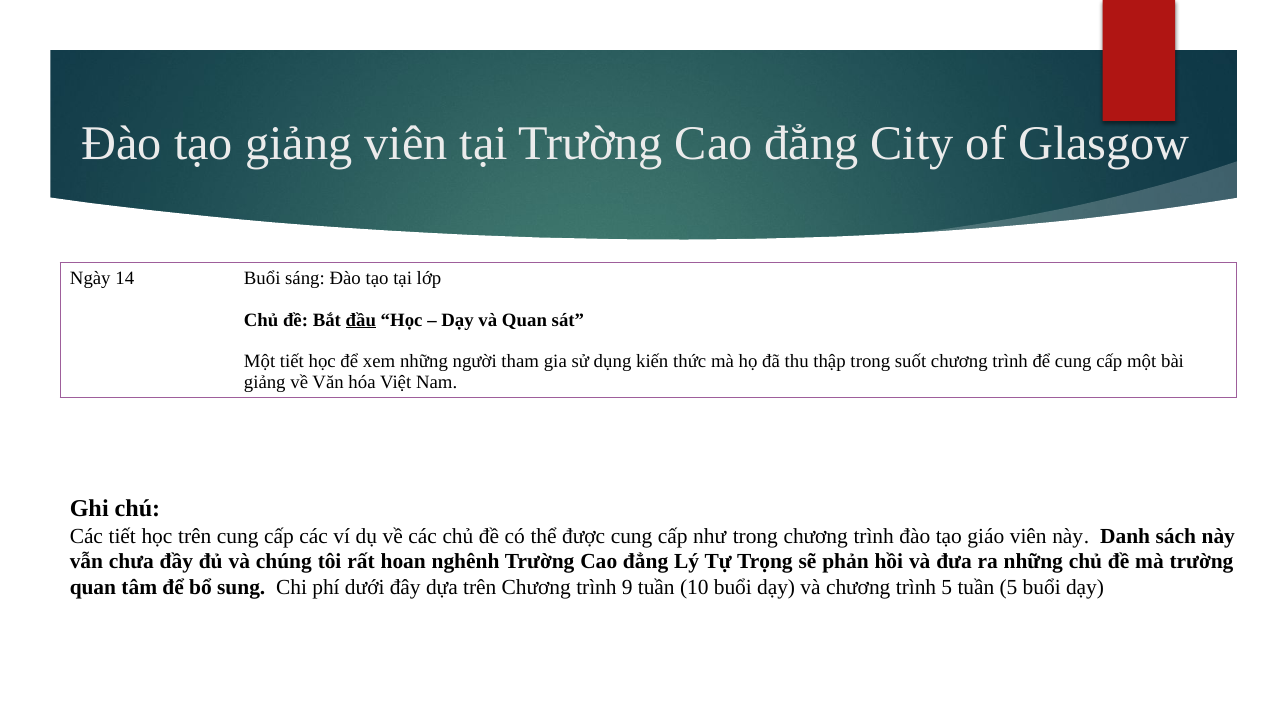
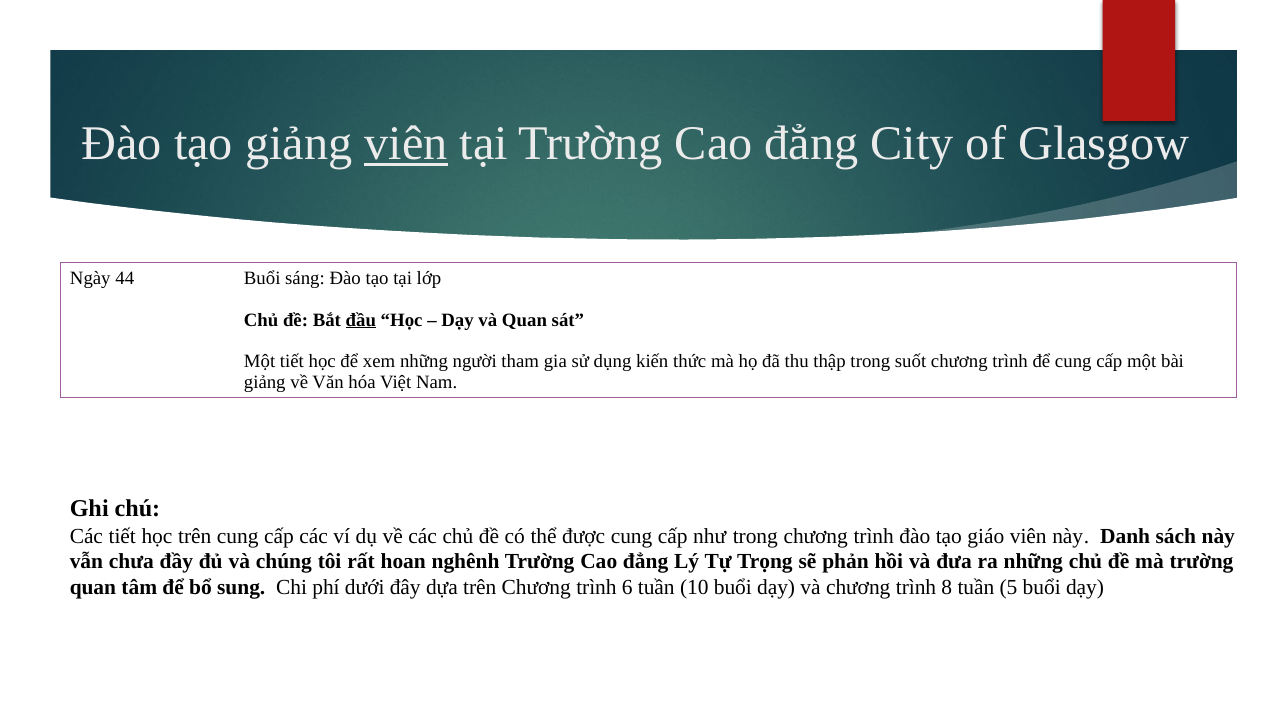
viên at (406, 144) underline: none -> present
14: 14 -> 44
9: 9 -> 6
trình 5: 5 -> 8
